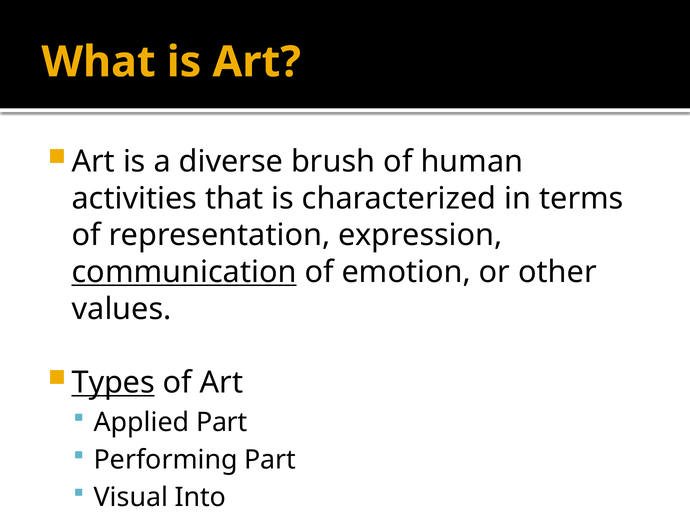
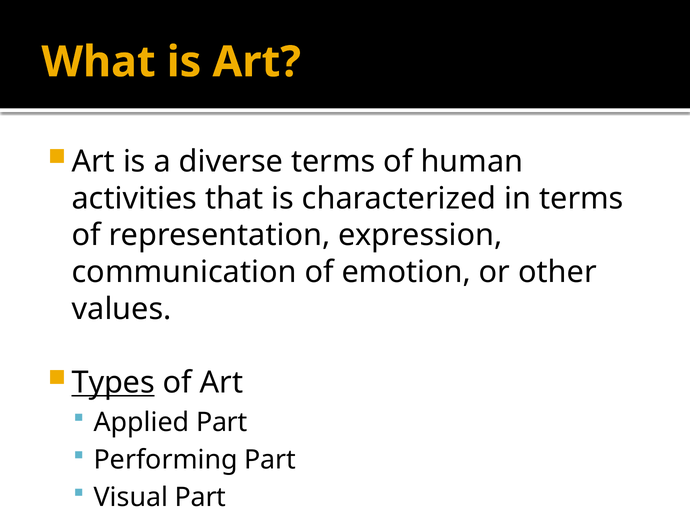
diverse brush: brush -> terms
communication underline: present -> none
Visual Into: Into -> Part
